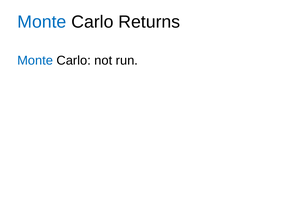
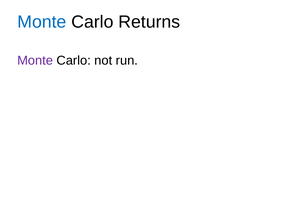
Monte at (35, 61) colour: blue -> purple
